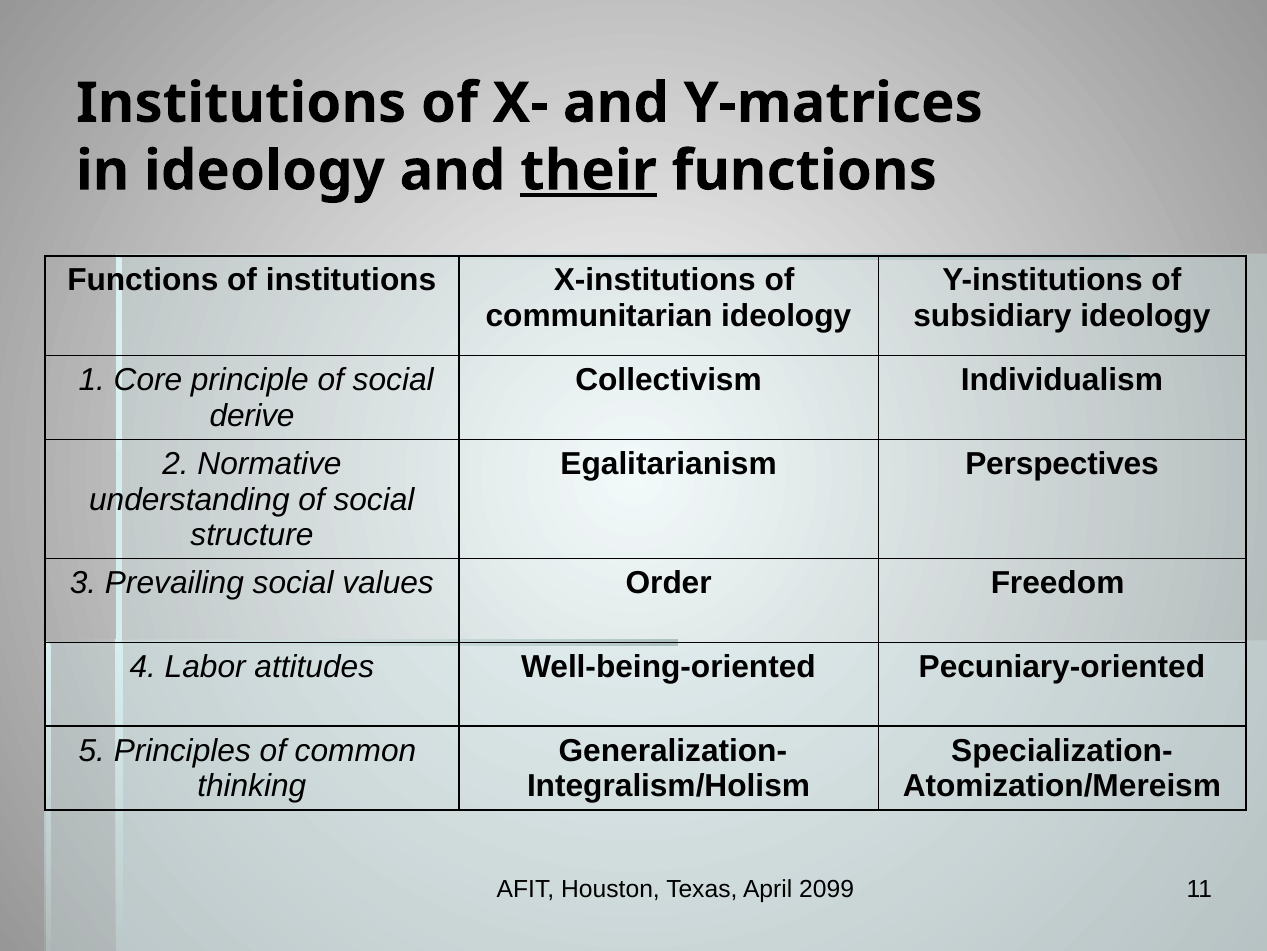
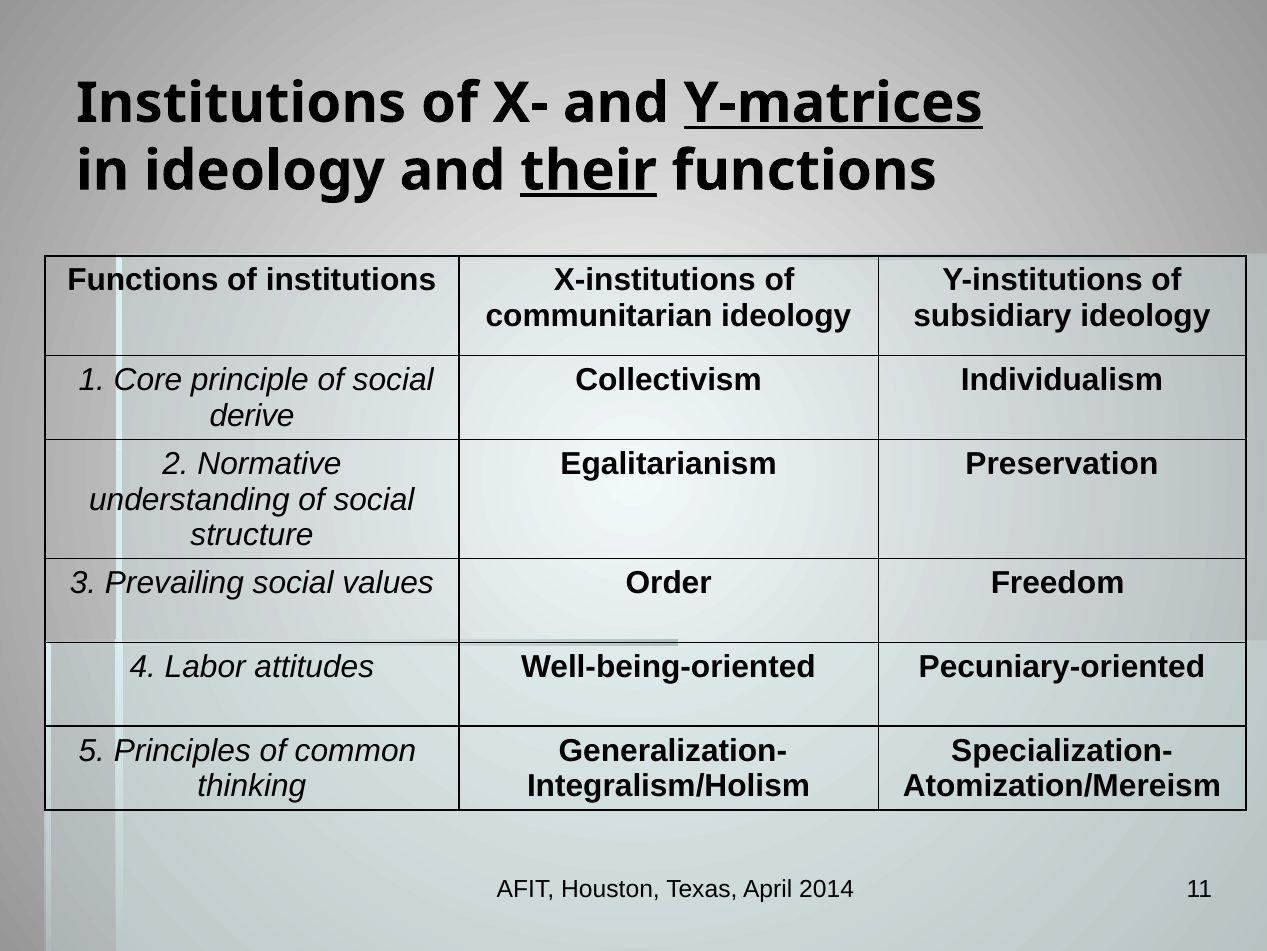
Y-matrices underline: none -> present
Perspectives: Perspectives -> Preservation
2099: 2099 -> 2014
